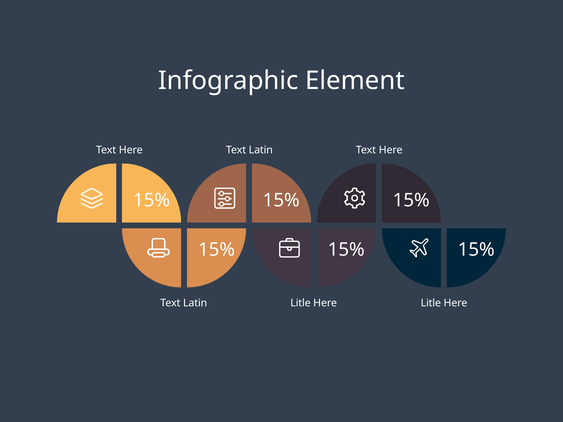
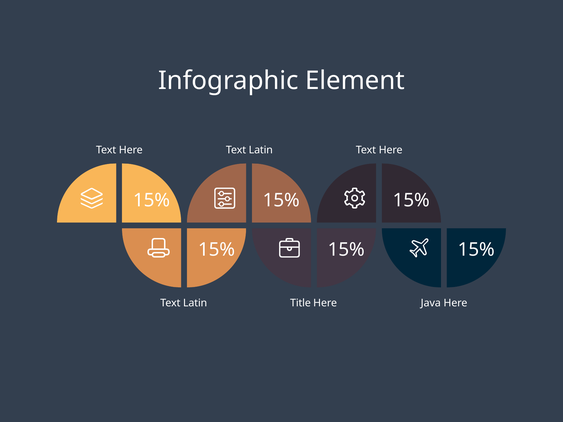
Litle at (300, 303): Litle -> Title
Litle at (431, 303): Litle -> Java
